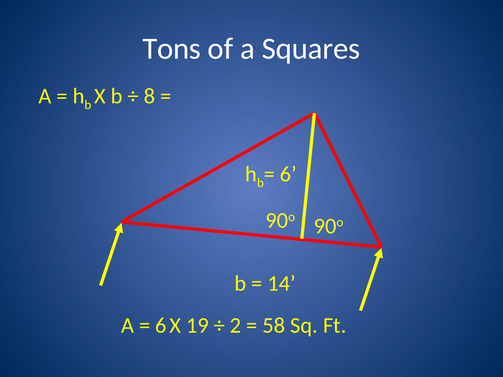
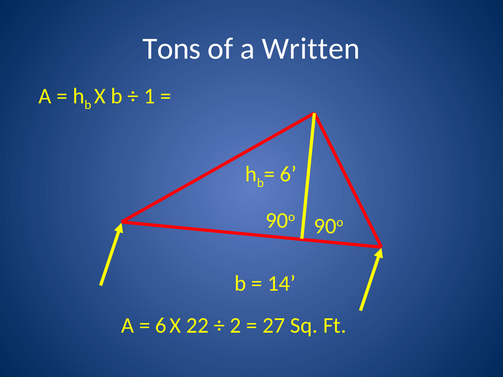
Squares: Squares -> Written
8: 8 -> 1
19: 19 -> 22
58: 58 -> 27
